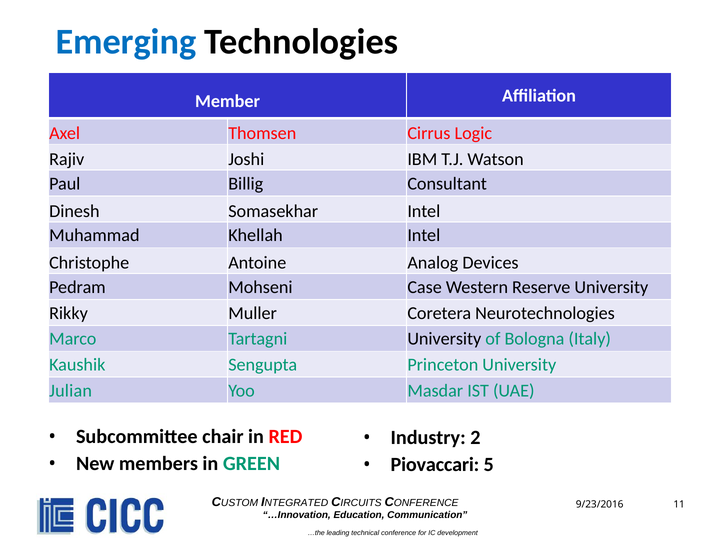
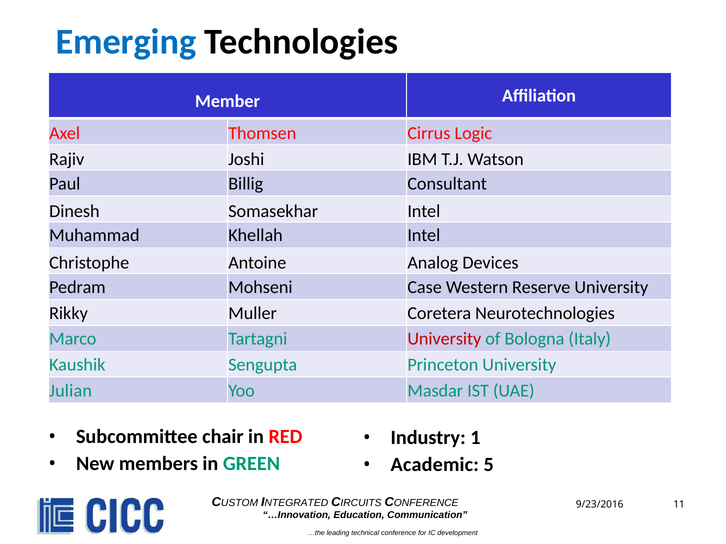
University at (444, 339) colour: black -> red
2: 2 -> 1
Piovaccari: Piovaccari -> Academic
